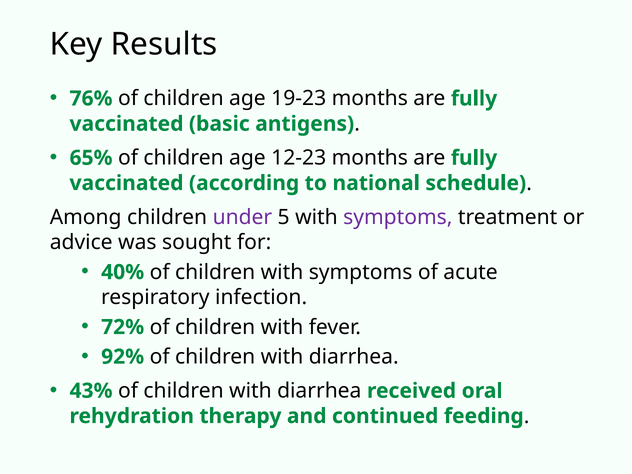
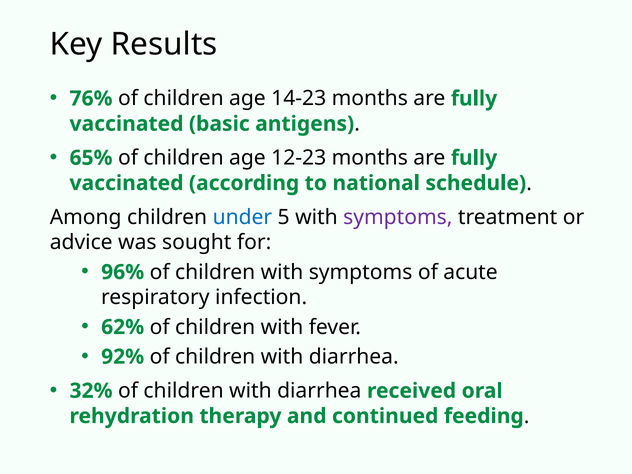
19-23: 19-23 -> 14-23
under colour: purple -> blue
40%: 40% -> 96%
72%: 72% -> 62%
43%: 43% -> 32%
